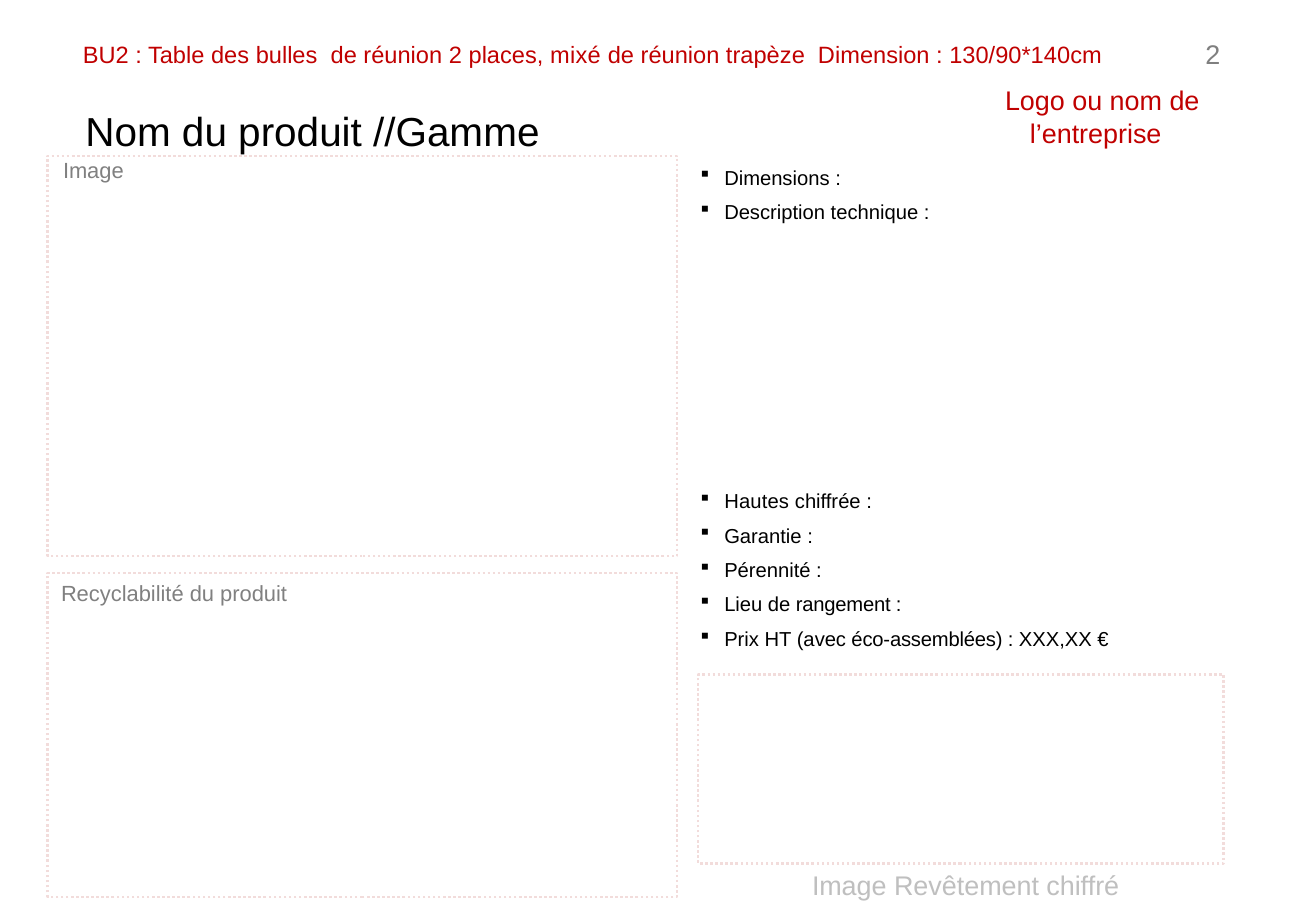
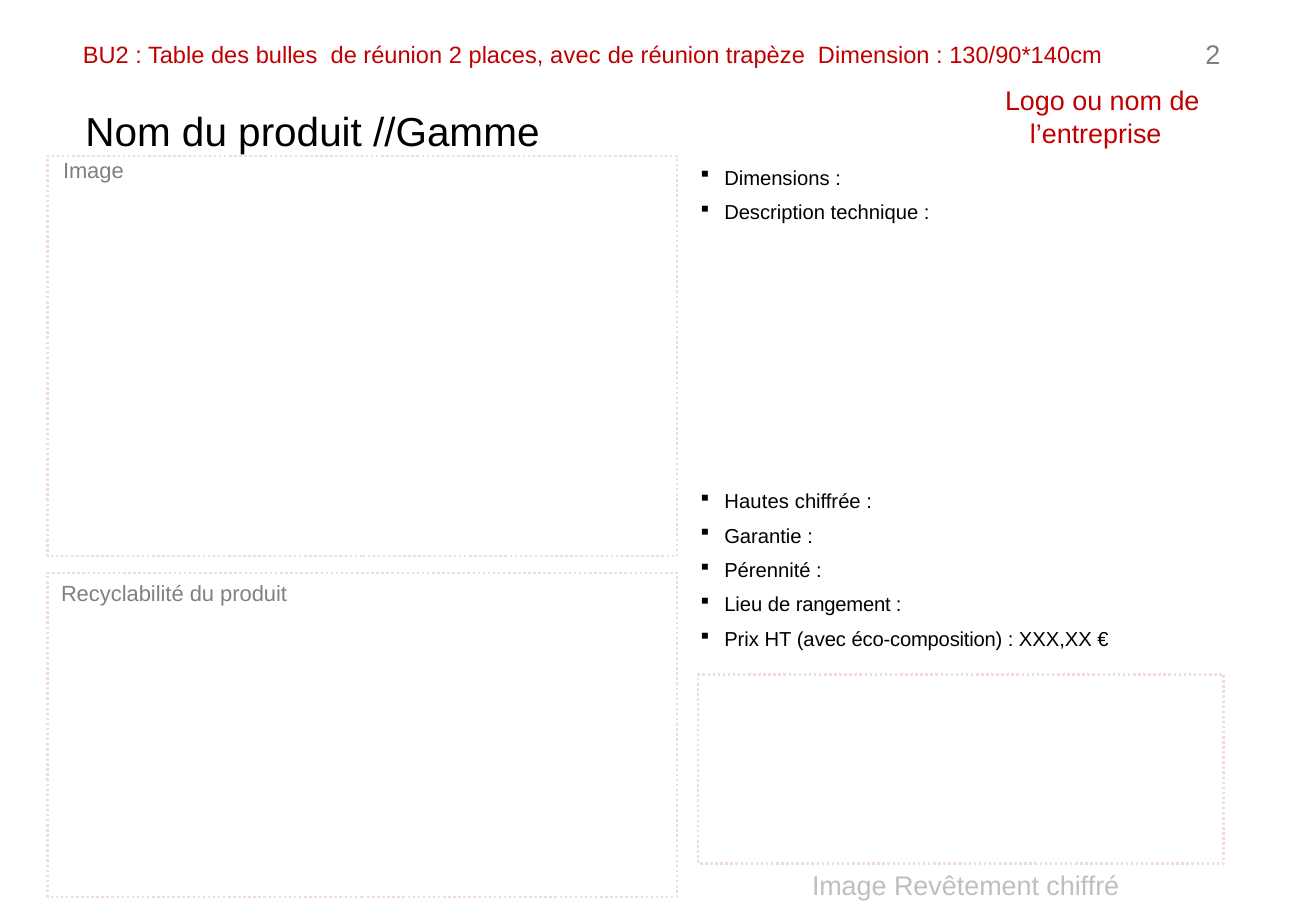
places mixé: mixé -> avec
éco-assemblées: éco-assemblées -> éco-composition
